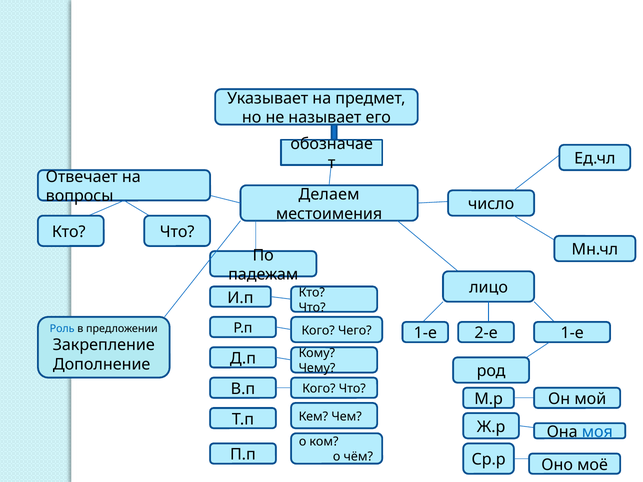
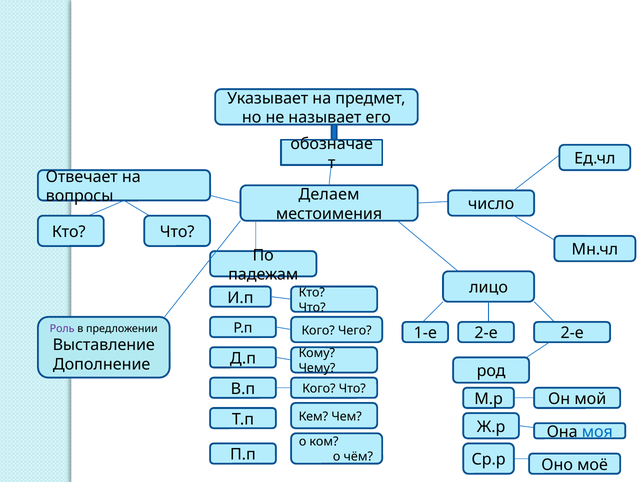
Роль colour: blue -> purple
2-е 1-е: 1-е -> 2-е
Закрепление: Закрепление -> Выставление
